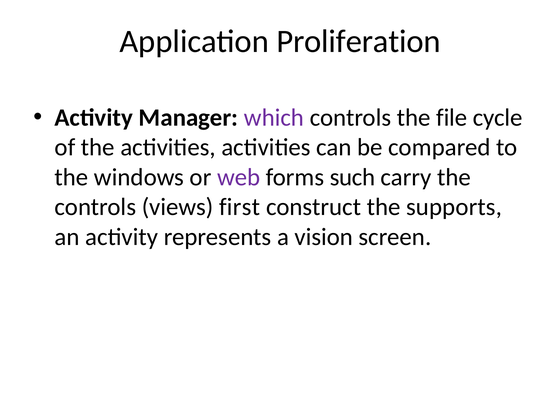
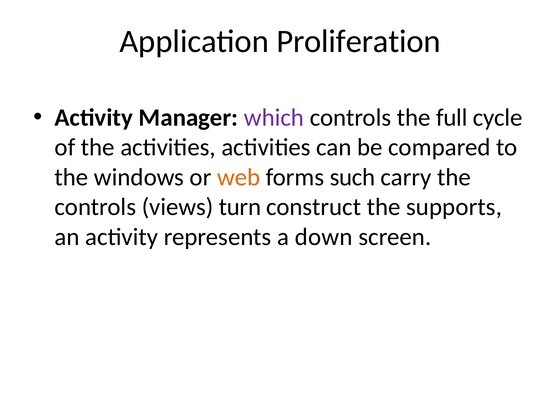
file: file -> full
web colour: purple -> orange
first: first -> turn
vision: vision -> down
